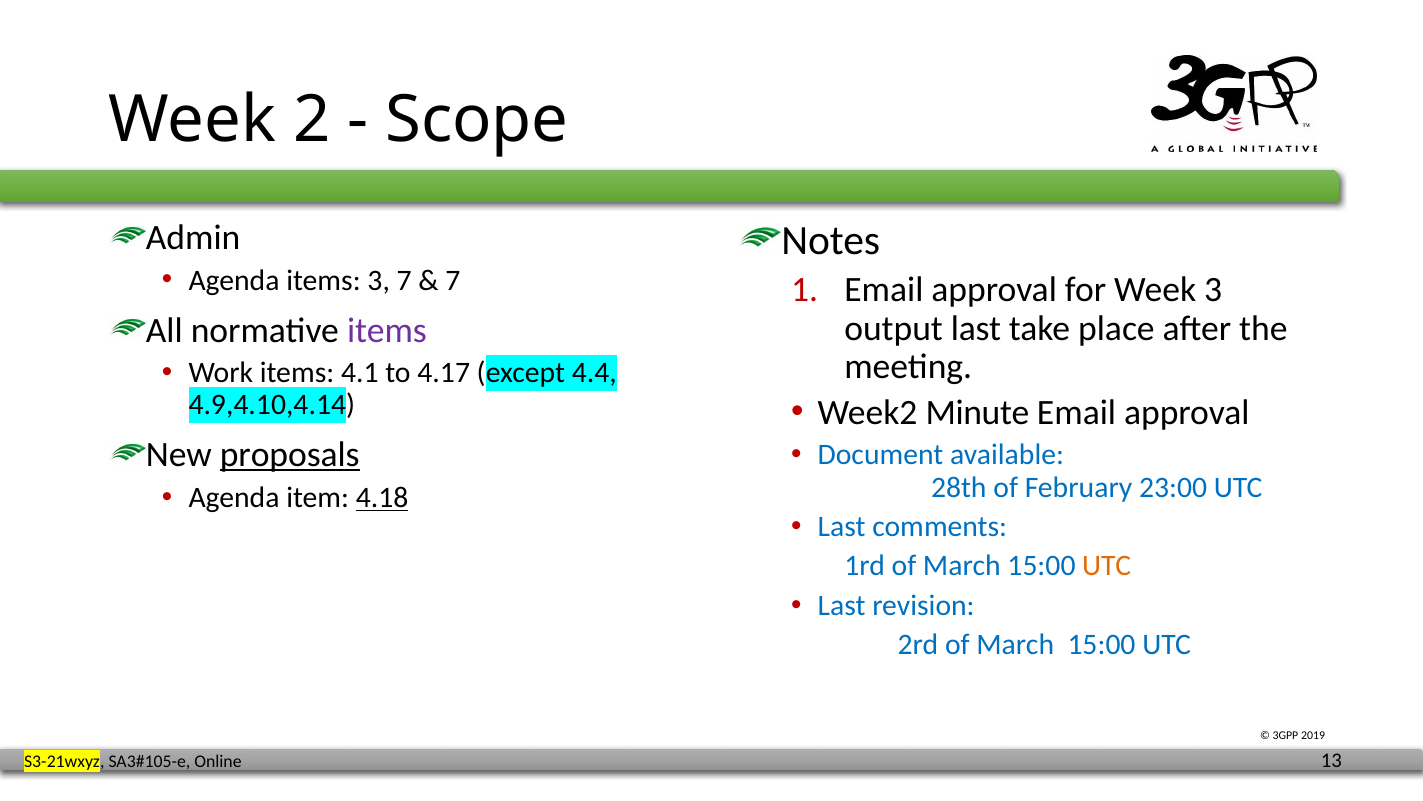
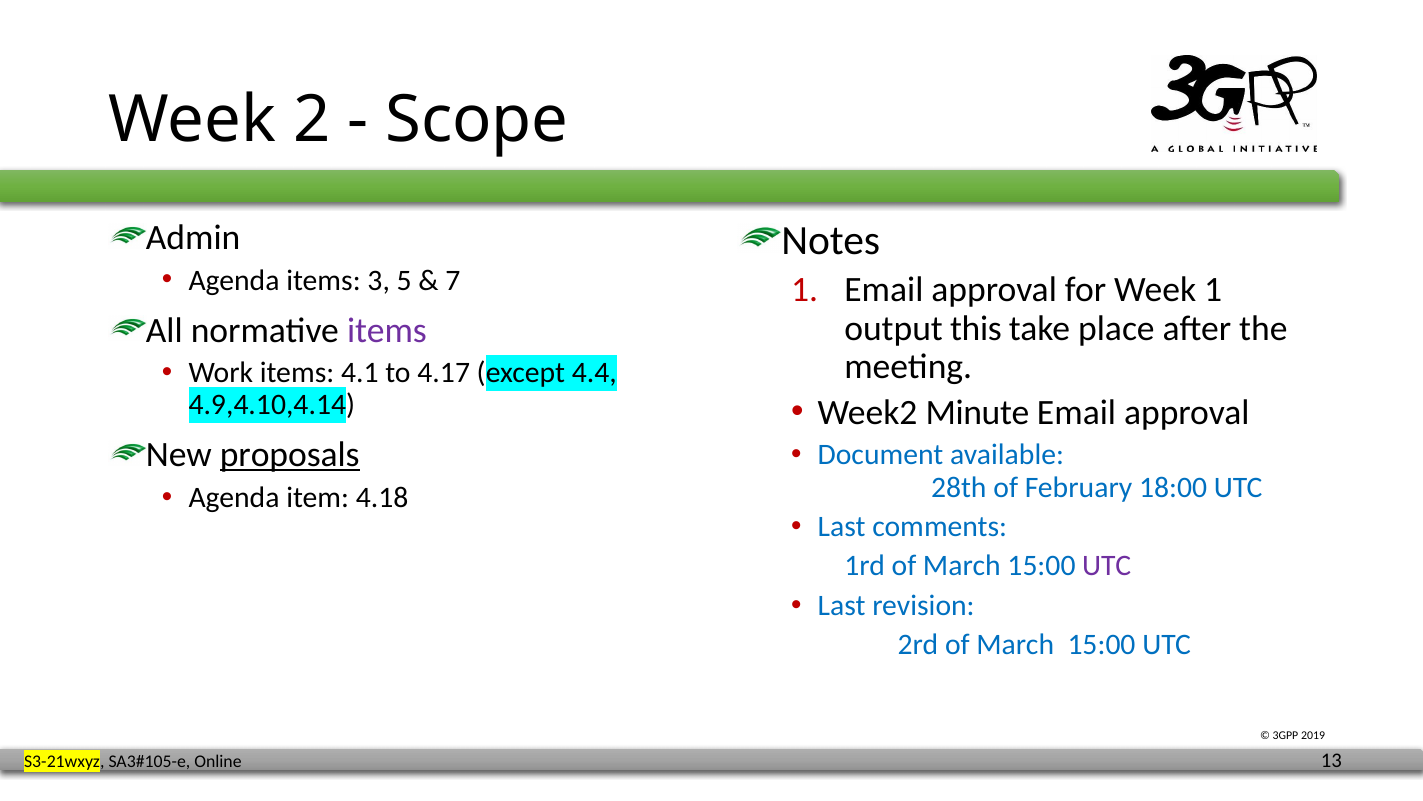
3 7: 7 -> 5
Week 3: 3 -> 1
output last: last -> this
23:00: 23:00 -> 18:00
4.18 underline: present -> none
UTC at (1107, 566) colour: orange -> purple
